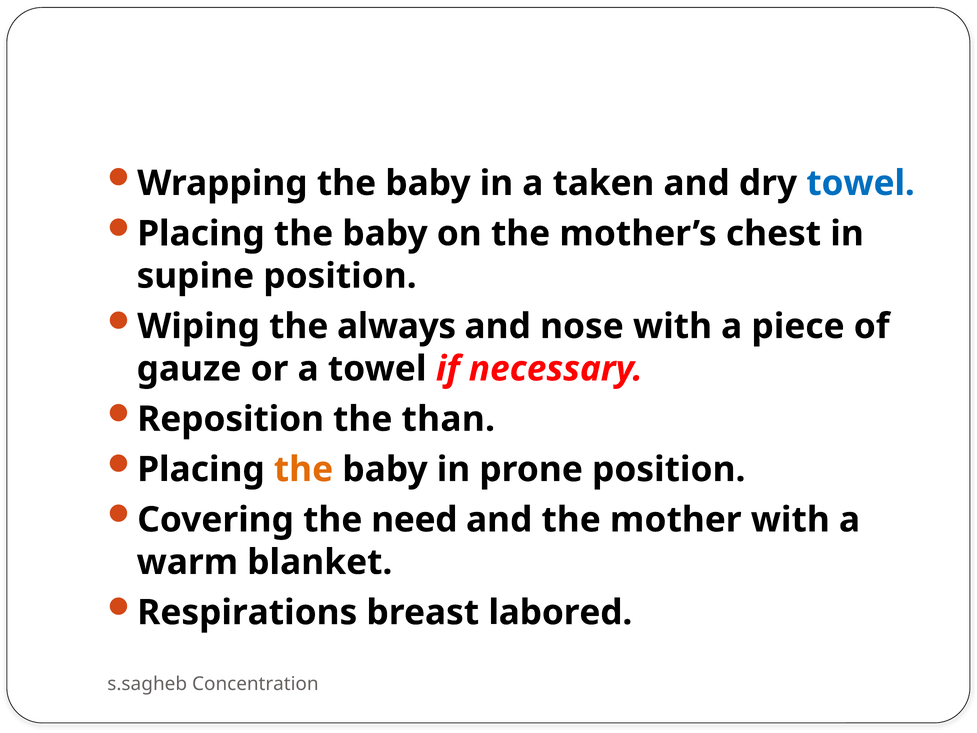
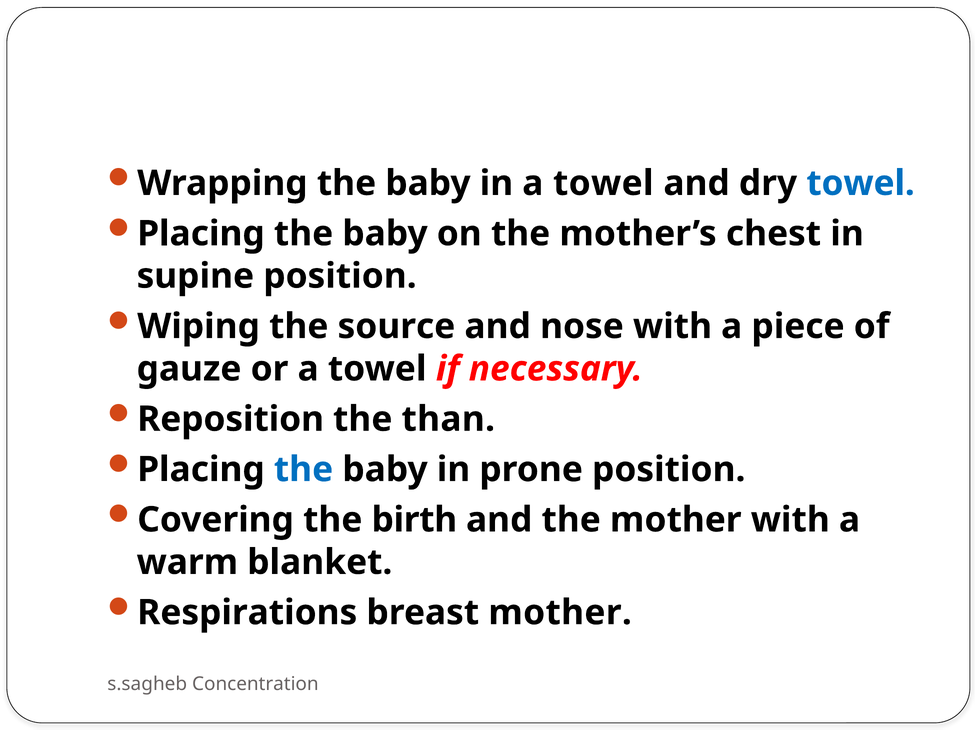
in a taken: taken -> towel
always: always -> source
the at (303, 469) colour: orange -> blue
need: need -> birth
breast labored: labored -> mother
